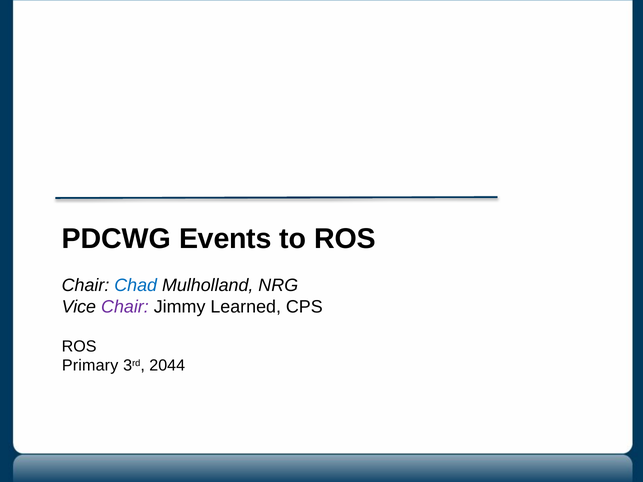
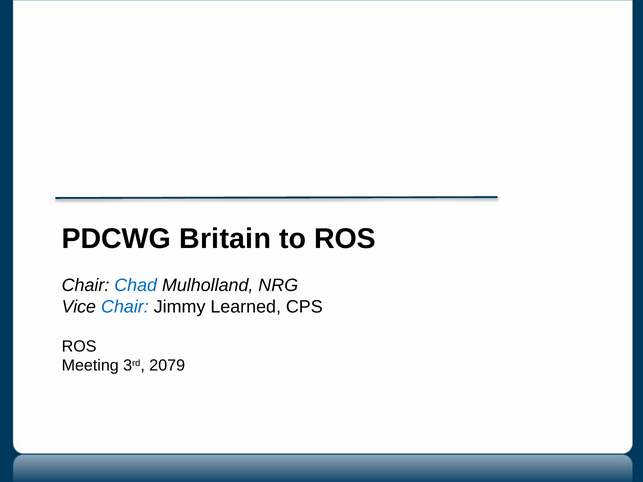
Events: Events -> Britain
Chair at (125, 307) colour: purple -> blue
Primary: Primary -> Meeting
2044: 2044 -> 2079
